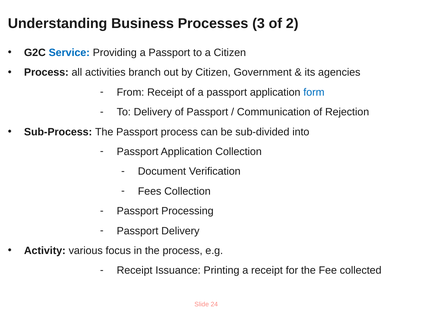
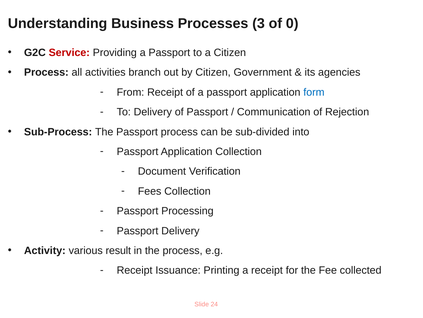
2: 2 -> 0
Service colour: blue -> red
focus: focus -> result
